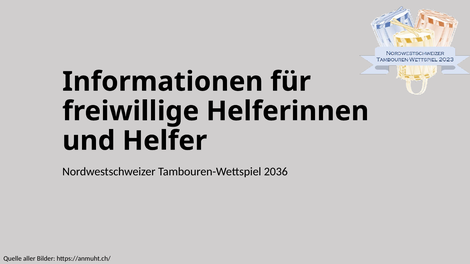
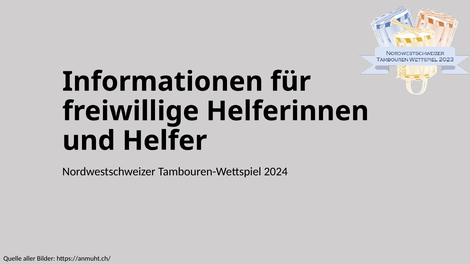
2036: 2036 -> 2024
